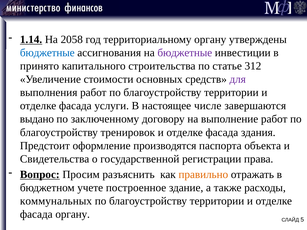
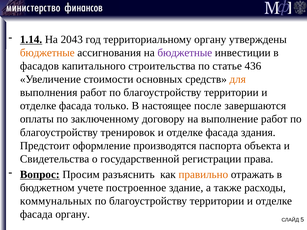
2058: 2058 -> 2043
бюджетные at (47, 53) colour: blue -> orange
принято: принято -> фасадов
312: 312 -> 436
для colour: purple -> orange
услуги: услуги -> только
числе: числе -> после
выдано: выдано -> оплаты
